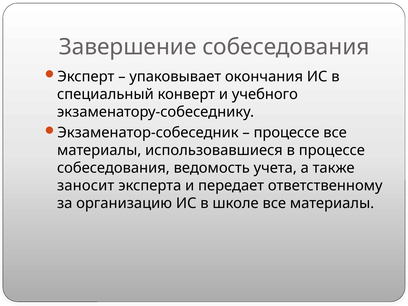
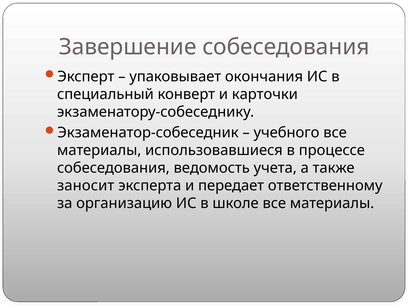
учебного: учебного -> карточки
процессе at (287, 133): процессе -> учебного
